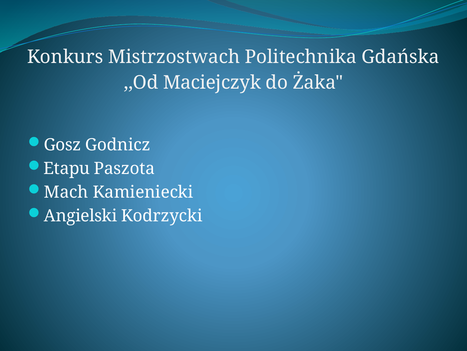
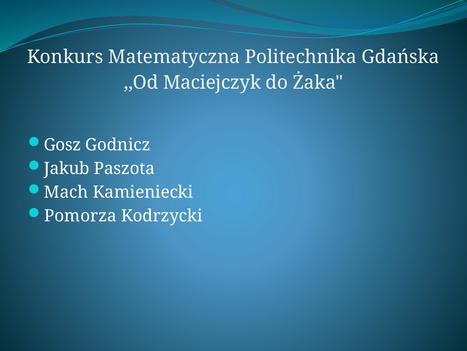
Mistrzostwach: Mistrzostwach -> Matematyczna
Etapu: Etapu -> Jakub
Angielski: Angielski -> Pomorza
